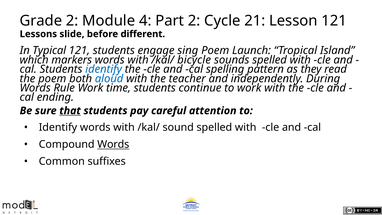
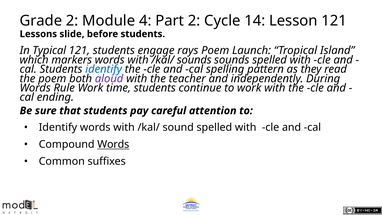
21: 21 -> 14
before different: different -> students
sing: sing -> rays
/kal/ bicycle: bicycle -> sounds
aloud colour: blue -> purple
that underline: present -> none
